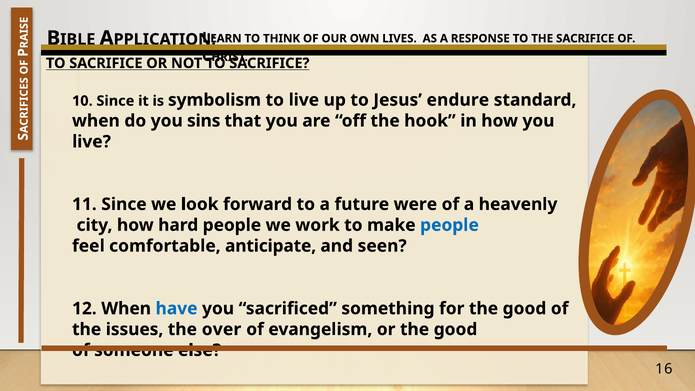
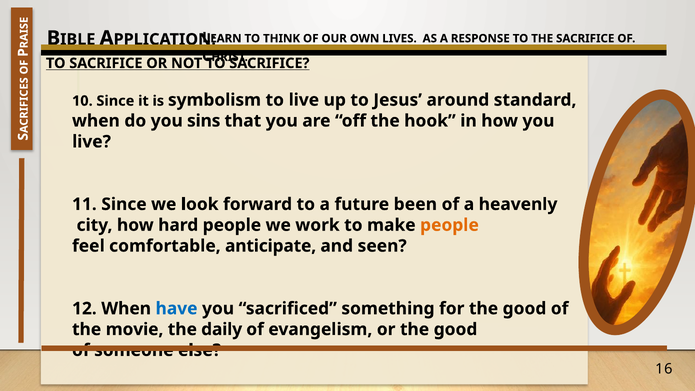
endure: endure -> around
were: were -> been
people at (449, 225) colour: blue -> orange
issues: issues -> movie
over: over -> daily
